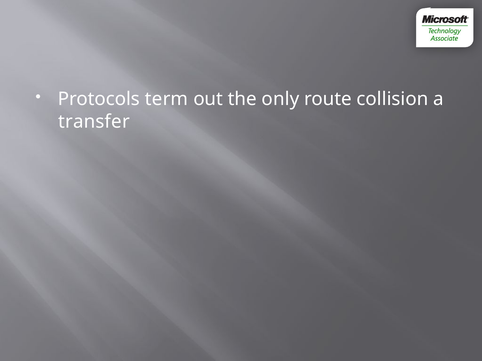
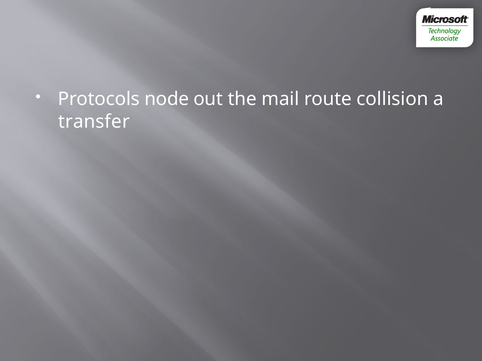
term: term -> node
only: only -> mail
